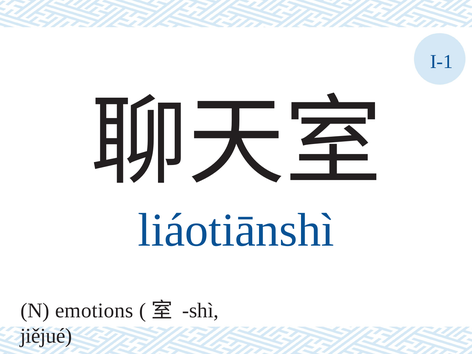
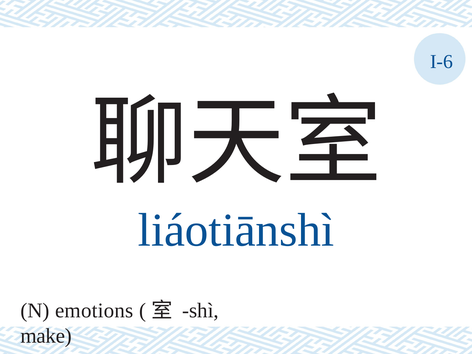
I-1: I-1 -> I-6
jiějué: jiějué -> make
